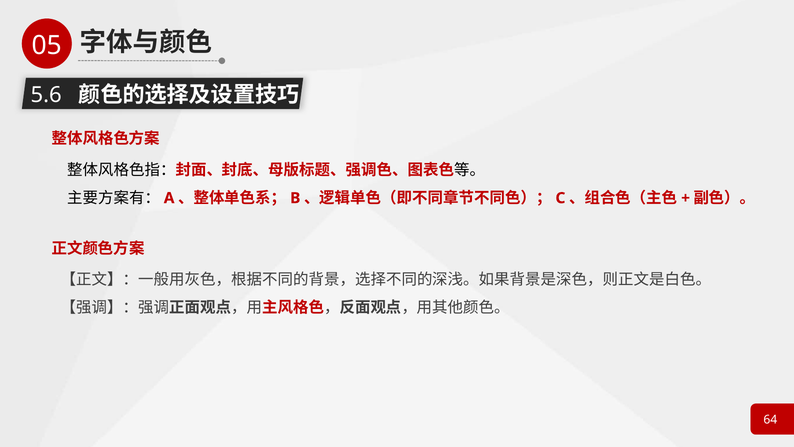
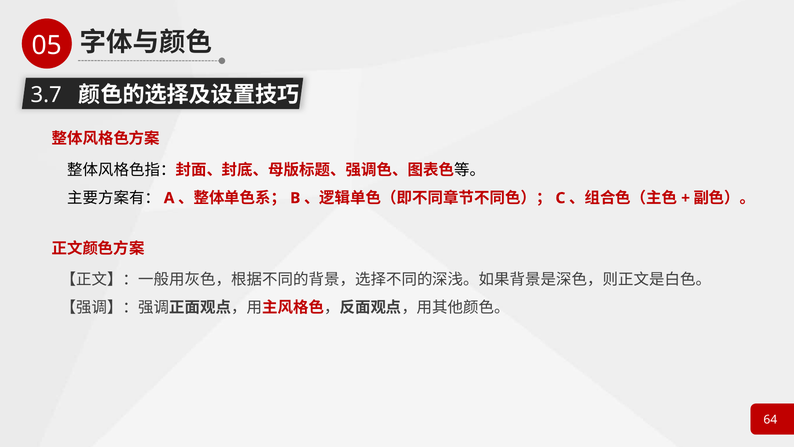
5.6: 5.6 -> 3.7
